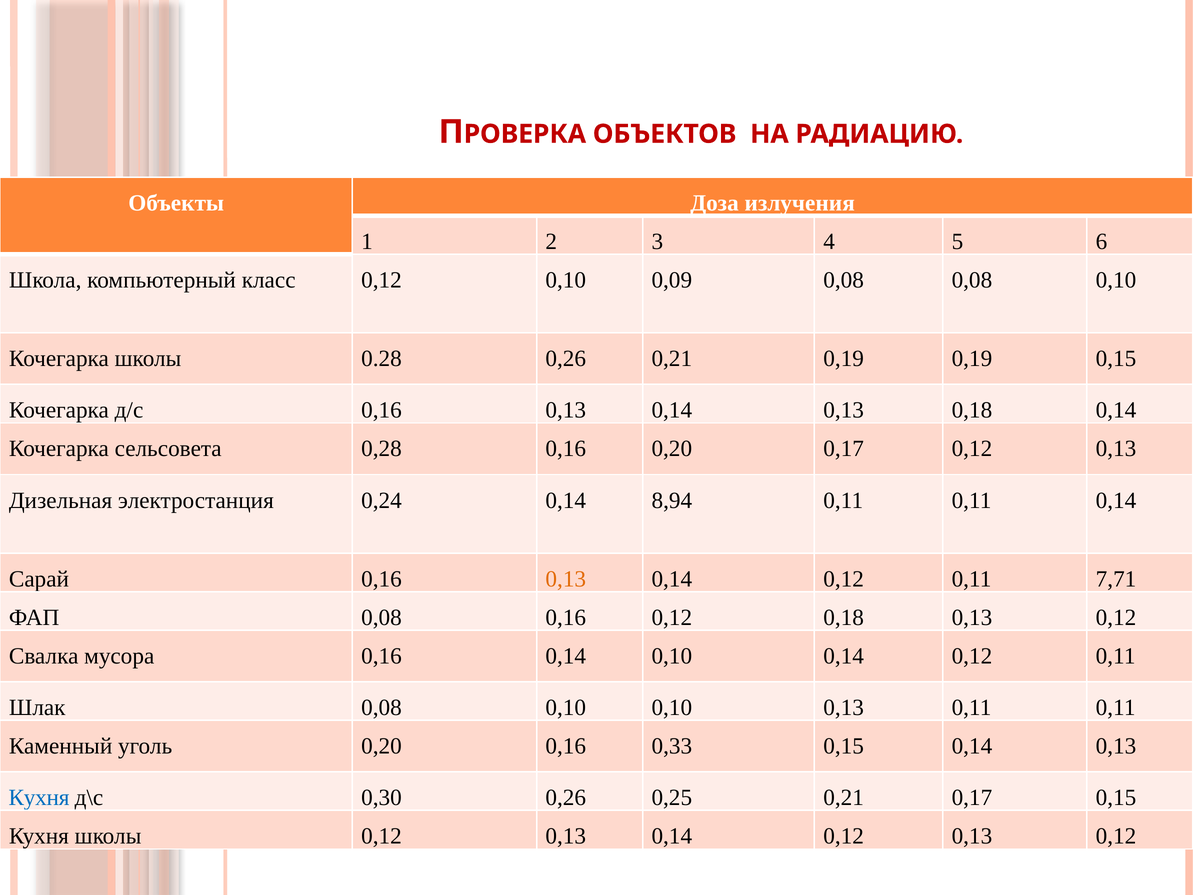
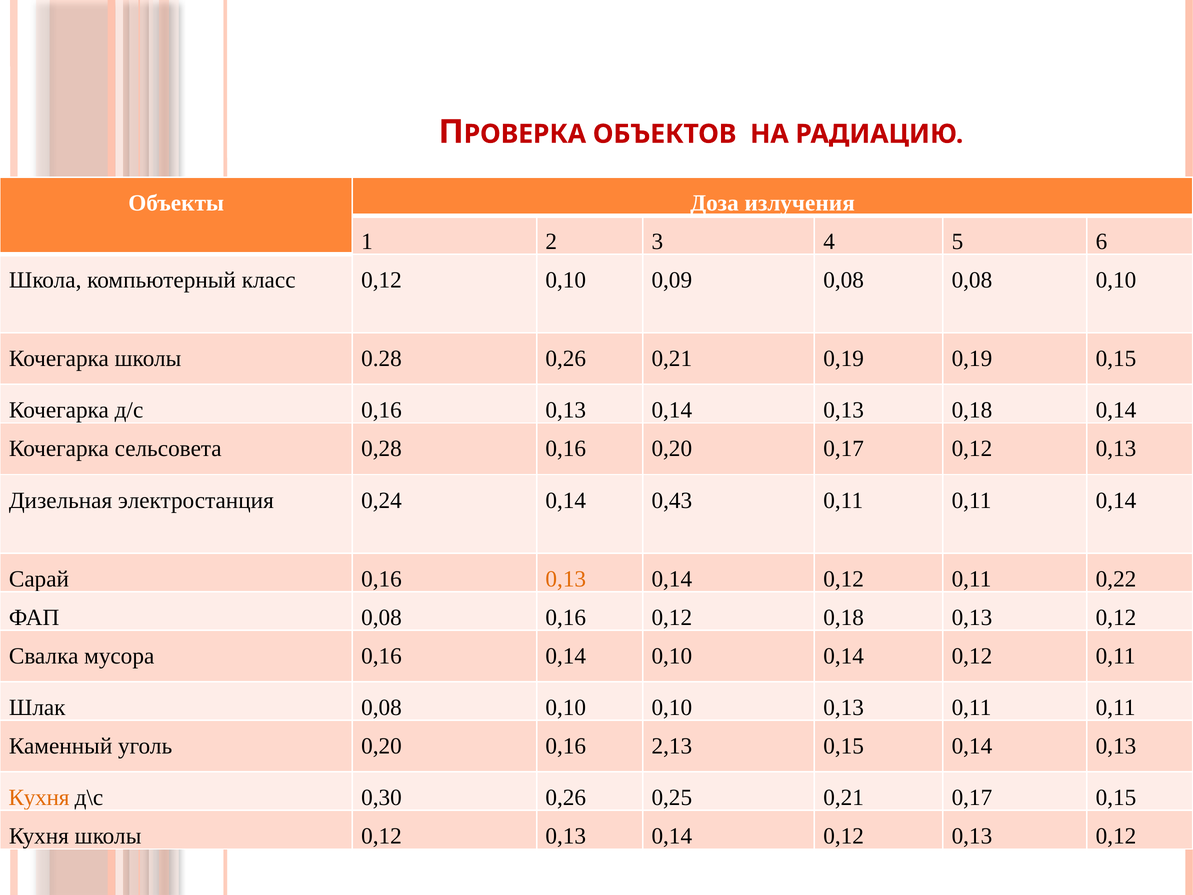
8,94: 8,94 -> 0,43
7,71: 7,71 -> 0,22
0,33: 0,33 -> 2,13
Кухня at (39, 798) colour: blue -> orange
